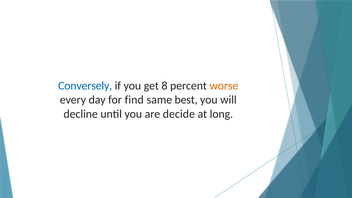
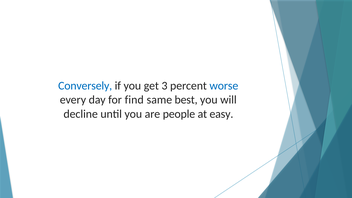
8: 8 -> 3
worse colour: orange -> blue
decide: decide -> people
long: long -> easy
